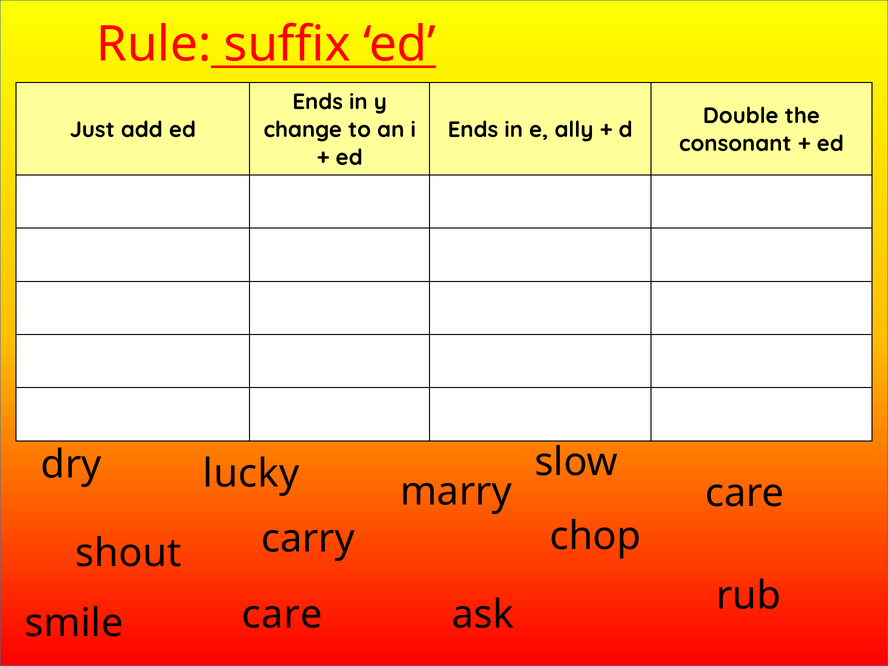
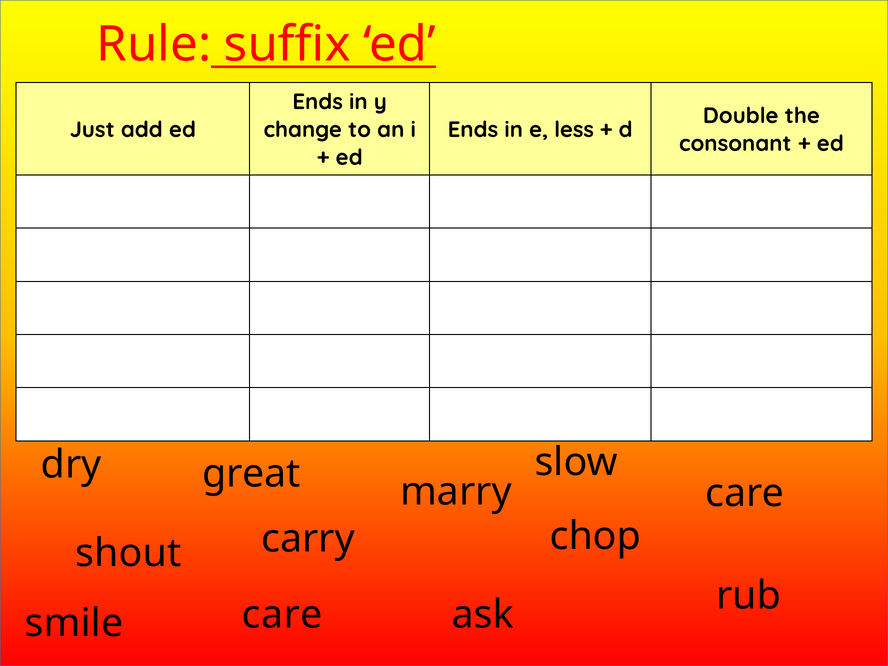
ally: ally -> less
lucky: lucky -> great
